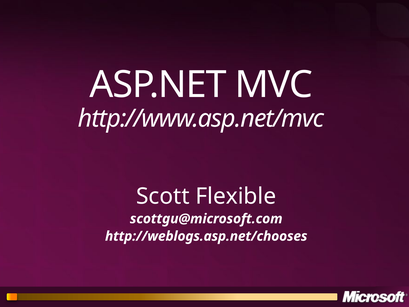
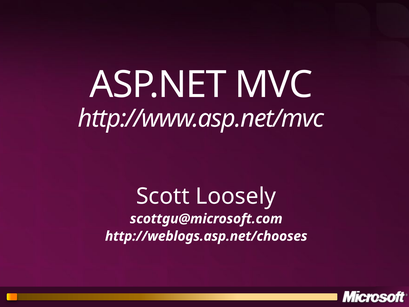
Flexible: Flexible -> Loosely
